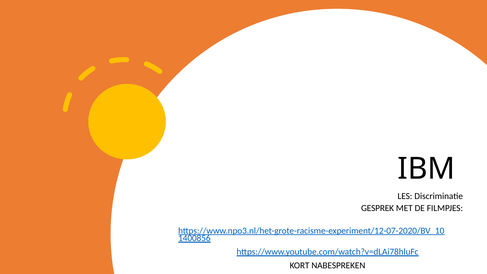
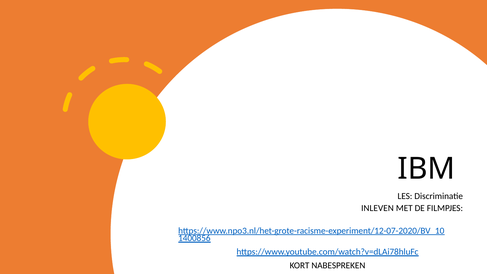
GESPREK: GESPREK -> INLEVEN
